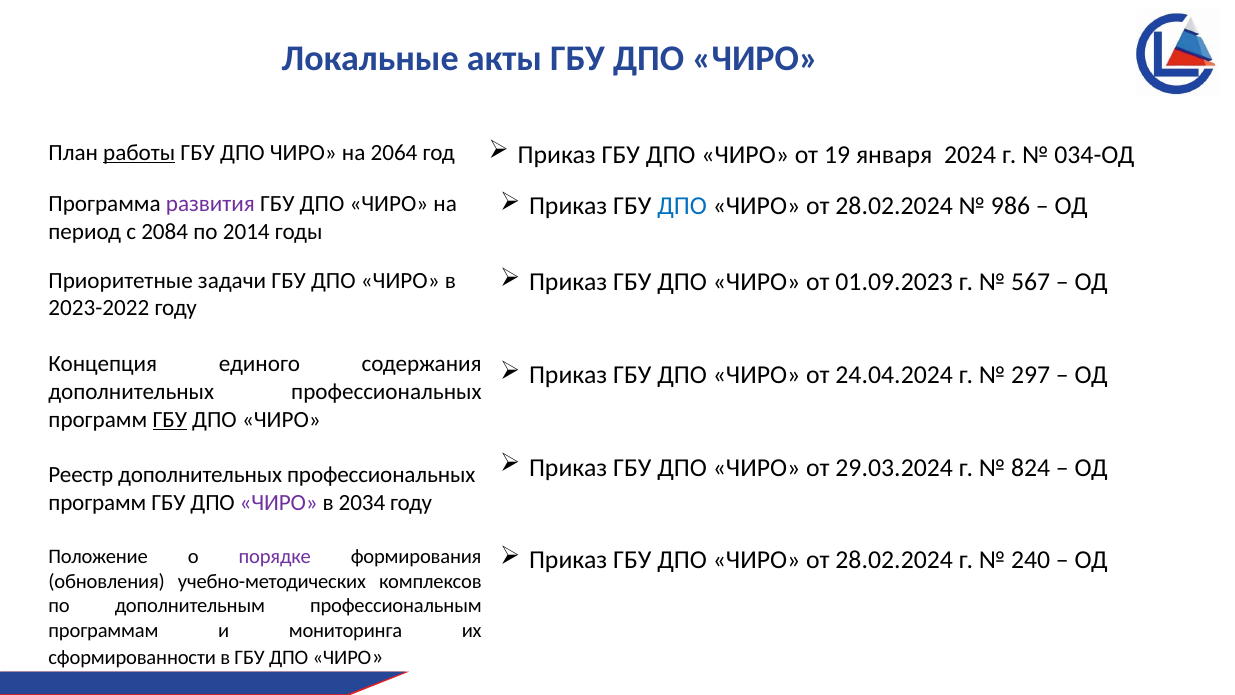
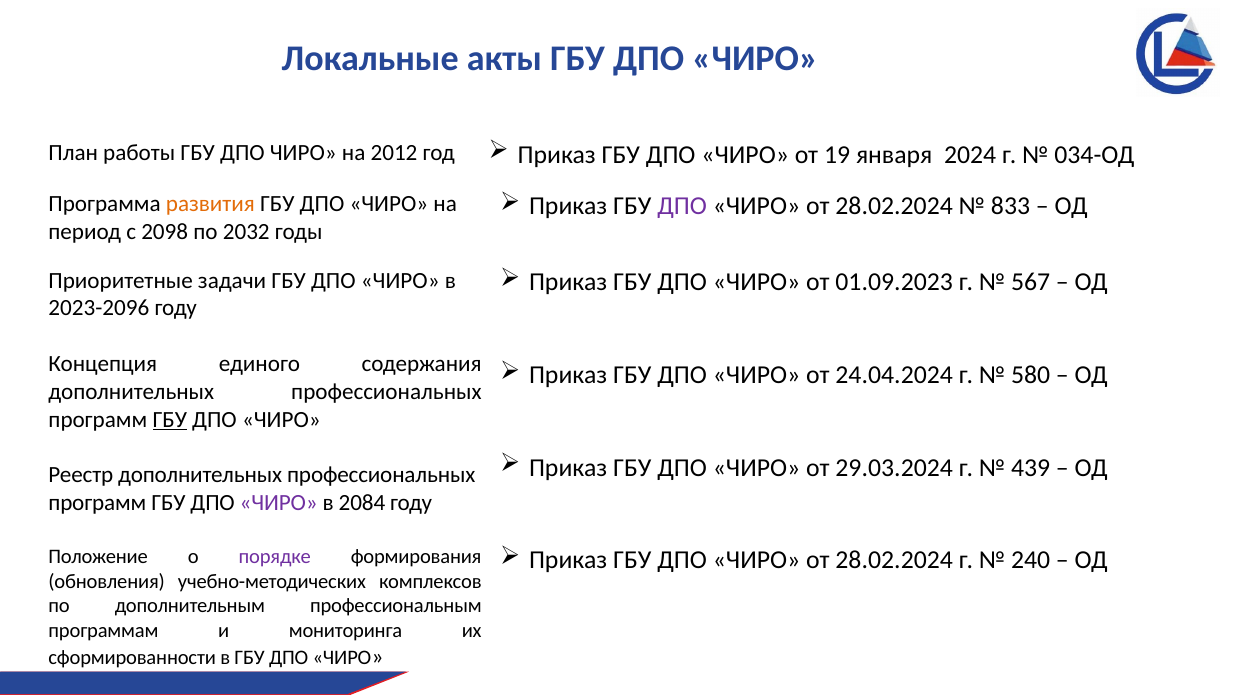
работы underline: present -> none
2064: 2064 -> 2012
ДПО at (682, 206) colour: blue -> purple
986: 986 -> 833
развития colour: purple -> orange
2084: 2084 -> 2098
2014: 2014 -> 2032
2023-2022: 2023-2022 -> 2023-2096
297: 297 -> 580
824: 824 -> 439
2034: 2034 -> 2084
